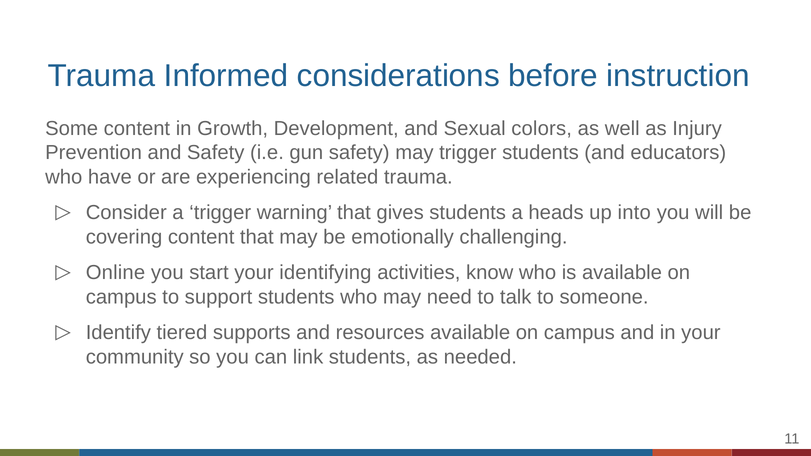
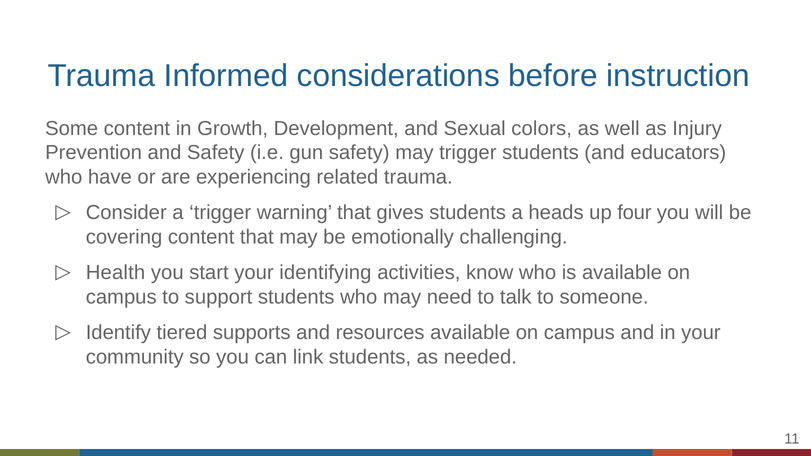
into: into -> four
Online: Online -> Health
